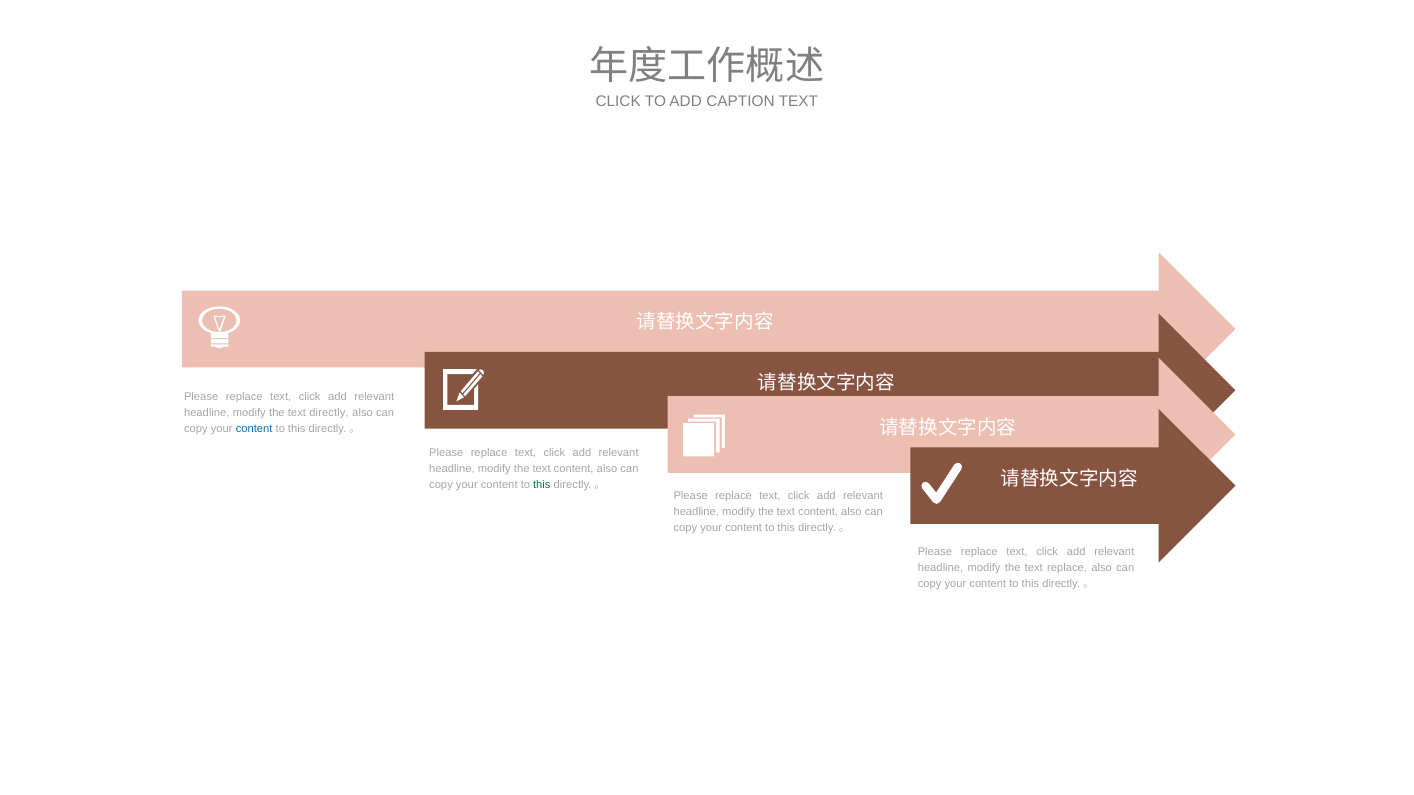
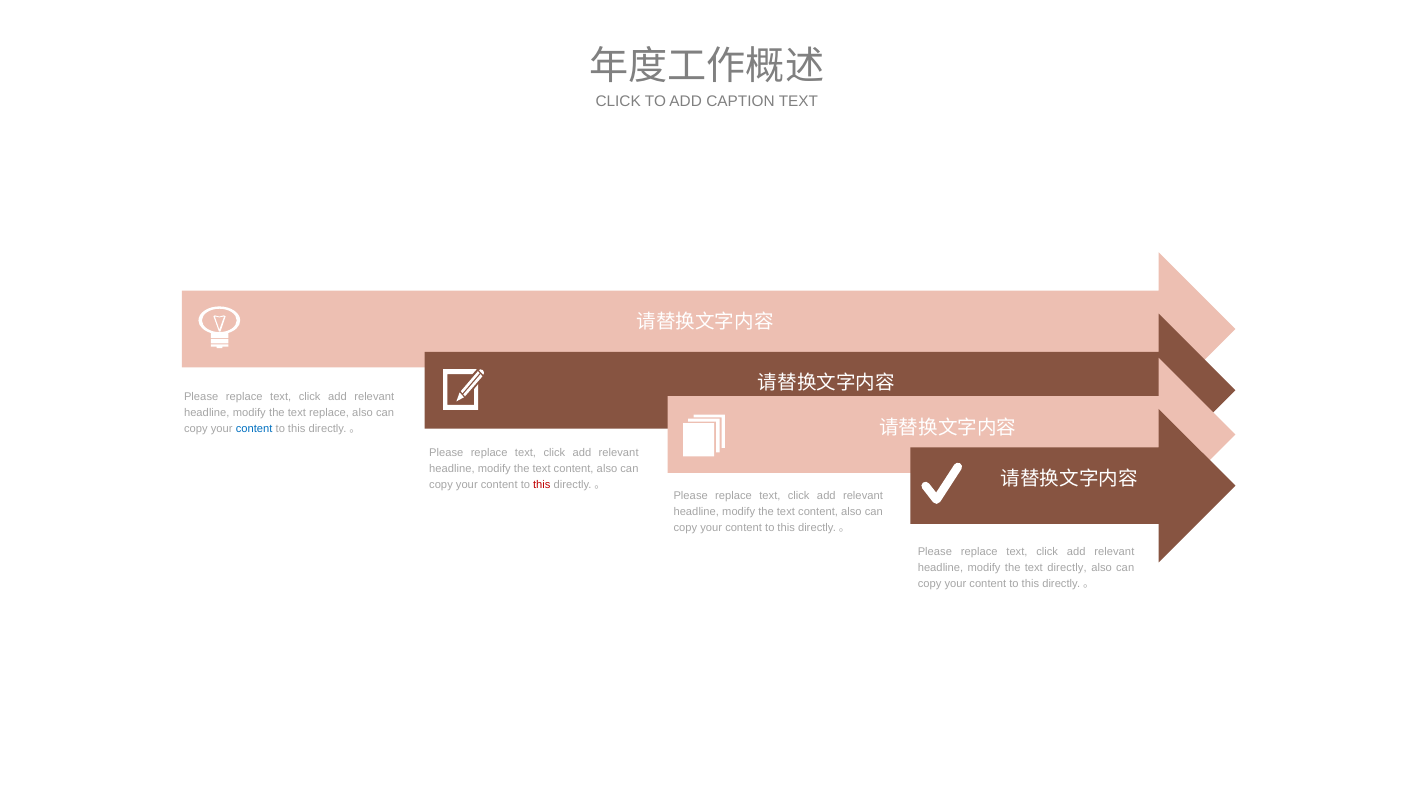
text directly: directly -> replace
this at (542, 485) colour: green -> red
text replace: replace -> directly
